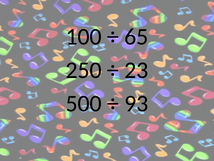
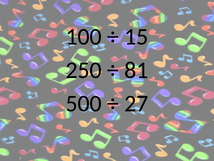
65: 65 -> 15
23: 23 -> 81
93: 93 -> 27
